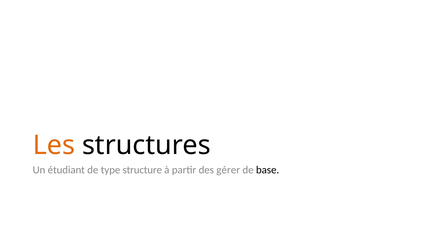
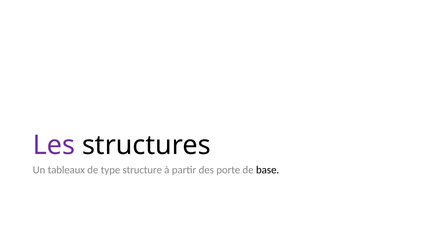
Les colour: orange -> purple
étudiant: étudiant -> tableaux
gérer: gérer -> porte
